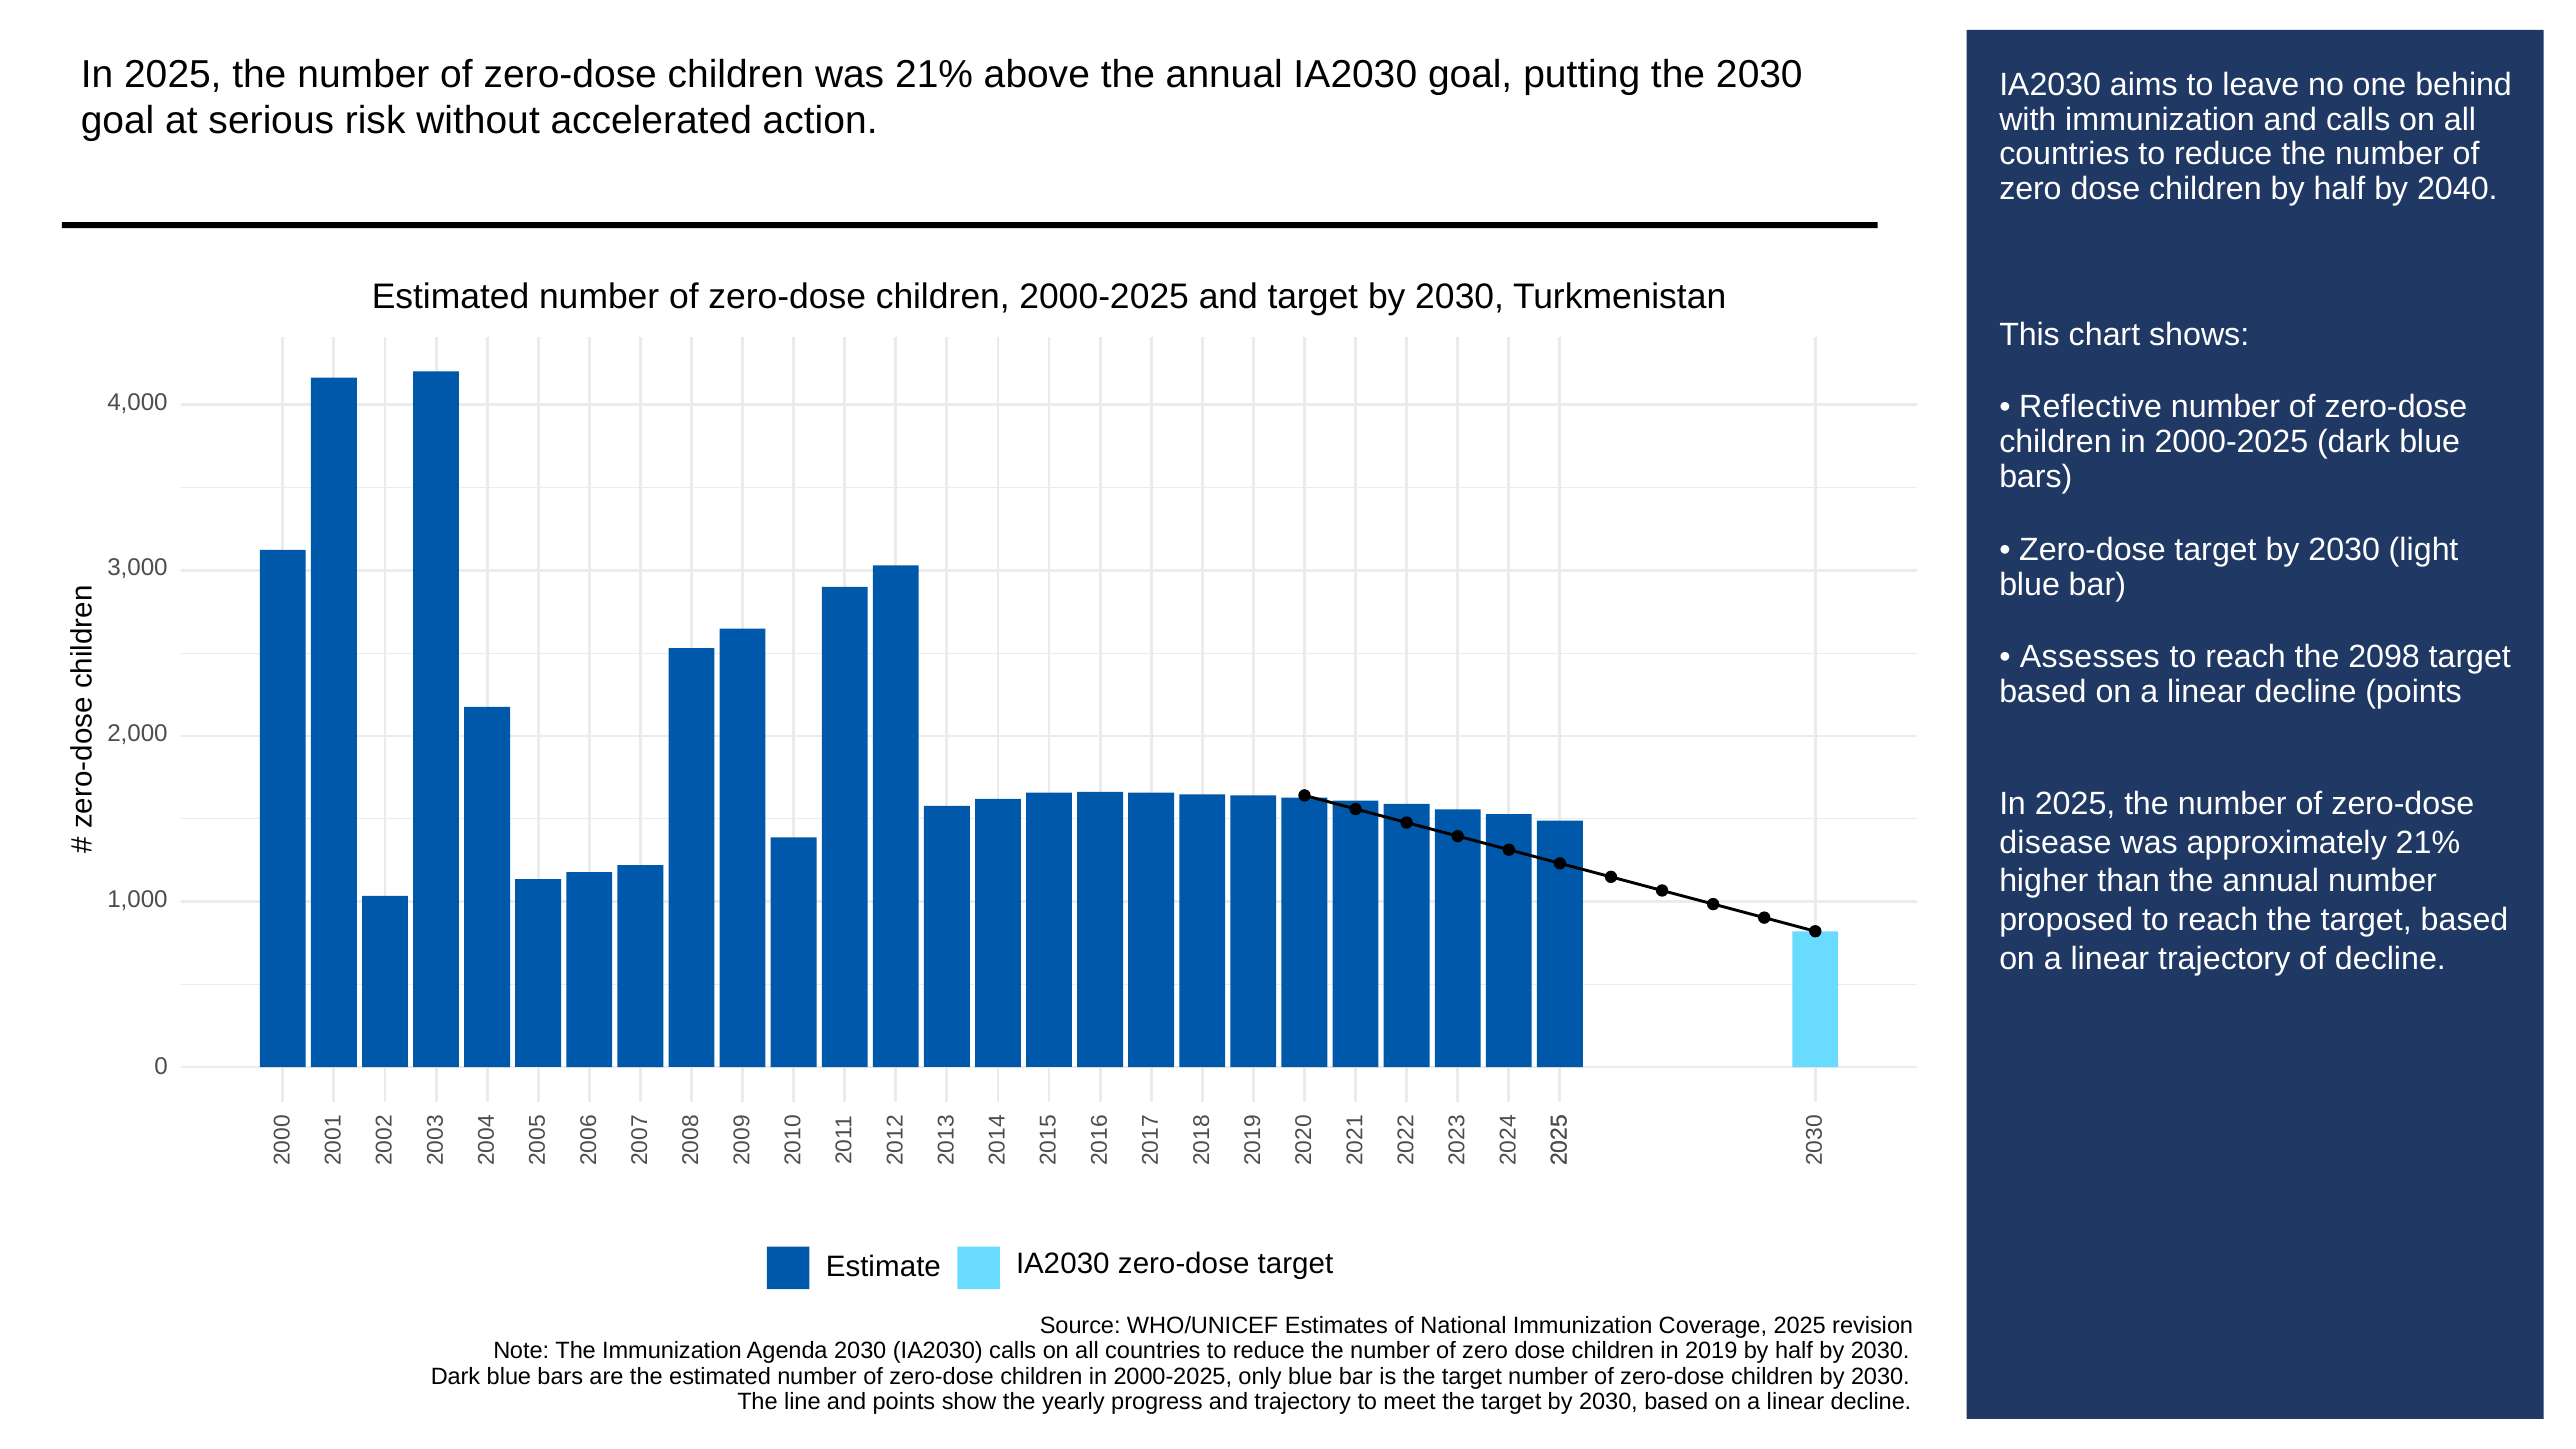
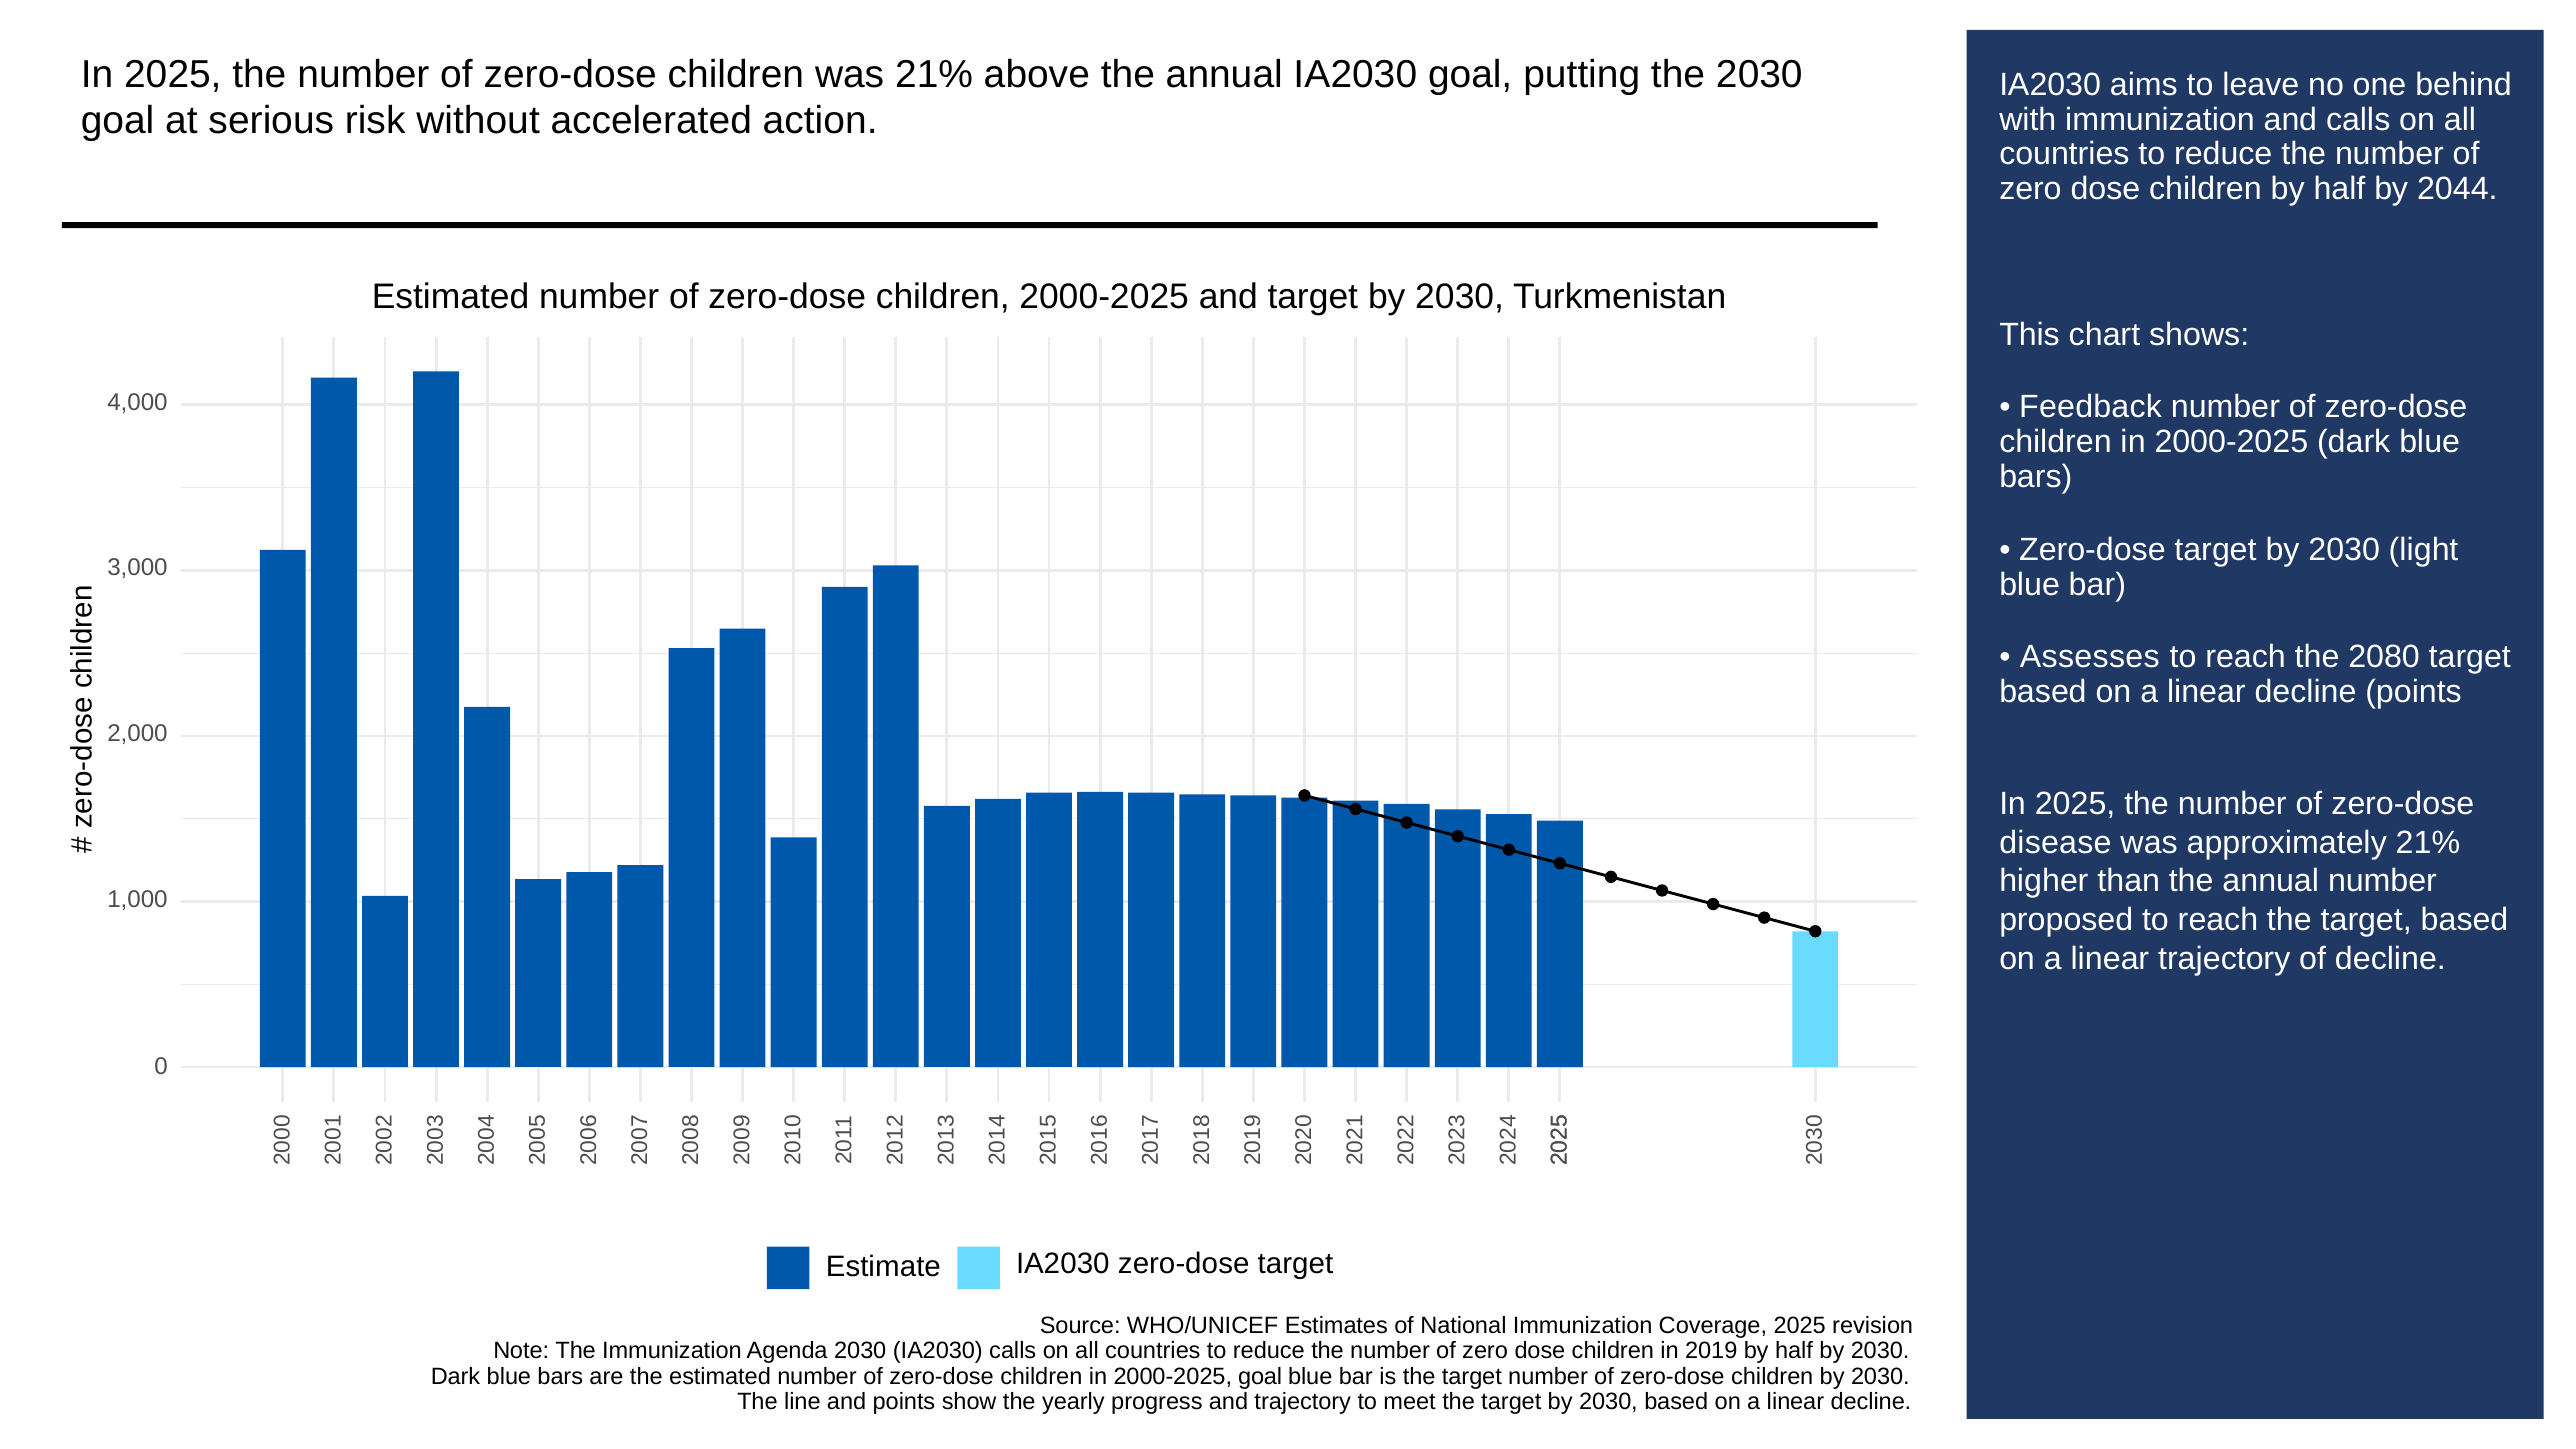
2040: 2040 -> 2044
Reflective: Reflective -> Feedback
2098: 2098 -> 2080
2000-2025 only: only -> goal
